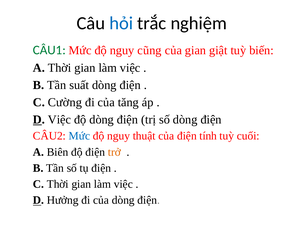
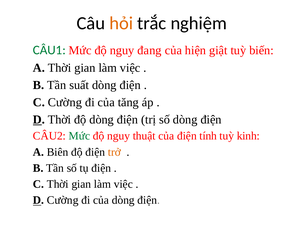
hỏi colour: blue -> orange
cũng: cũng -> đang
của gian: gian -> hiện
D Việc: Việc -> Thời
Mức at (79, 136) colour: blue -> green
cuối: cuối -> kinh
D Hưởng: Hưởng -> Cường
